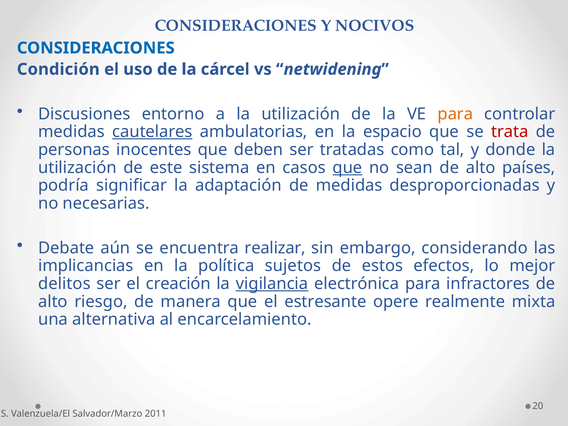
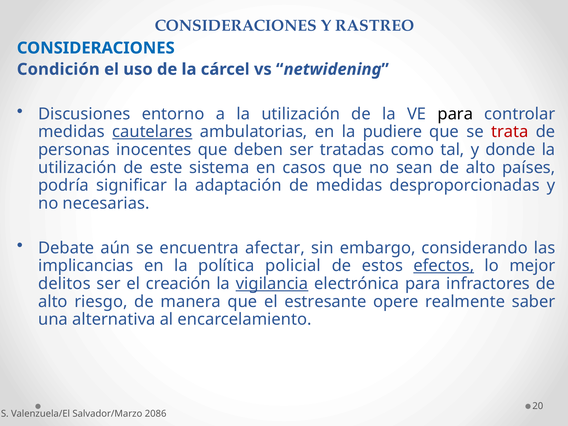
NOCIVOS: NOCIVOS -> RASTREO
para at (455, 114) colour: orange -> black
espacio: espacio -> pudiere
que at (347, 168) underline: present -> none
realizar: realizar -> afectar
sujetos: sujetos -> policial
efectos underline: none -> present
mixta: mixta -> saber
2011: 2011 -> 2086
